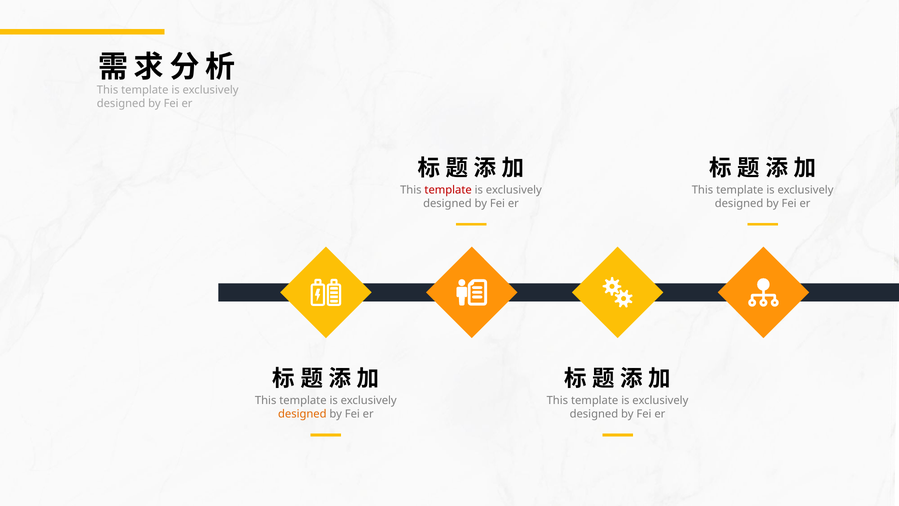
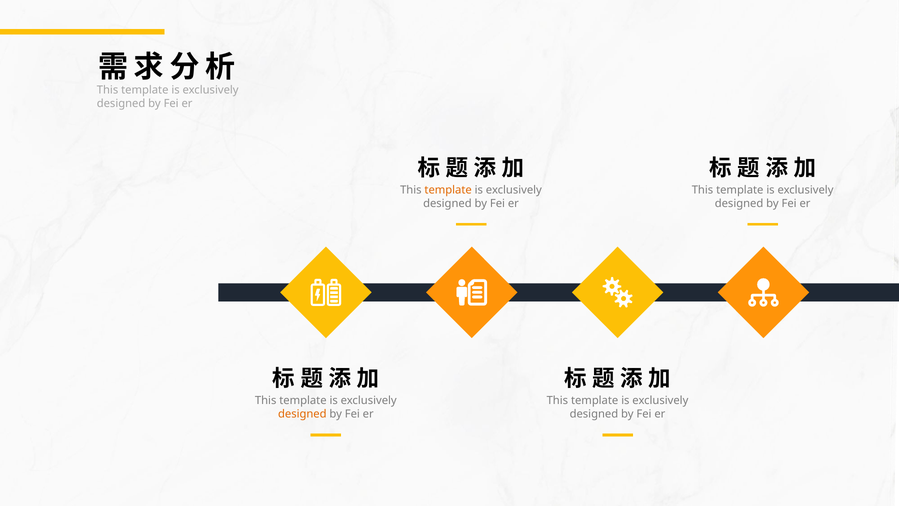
template at (448, 190) colour: red -> orange
